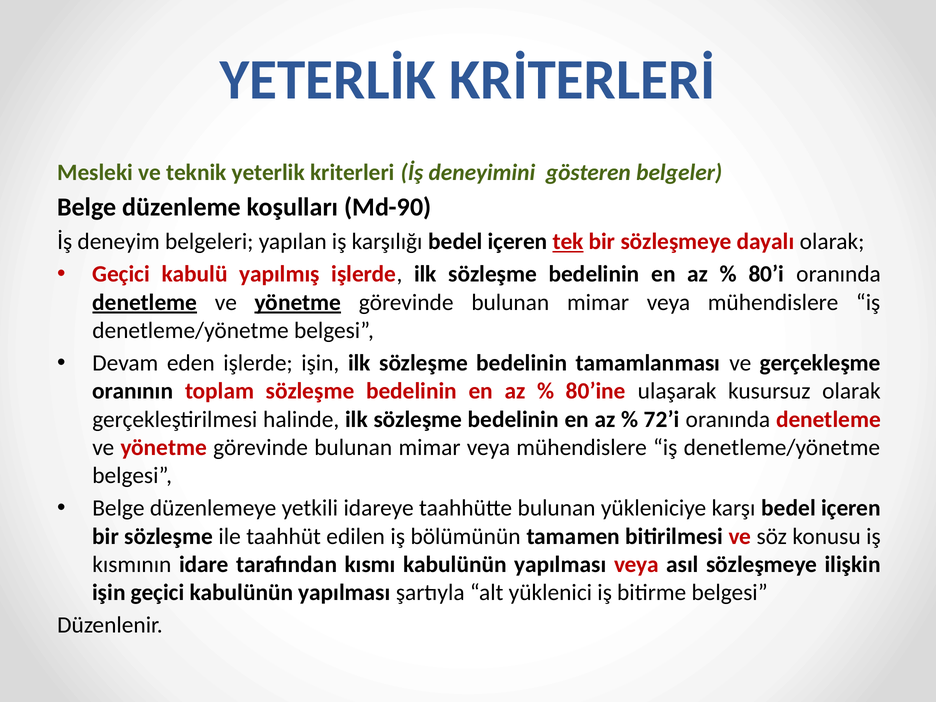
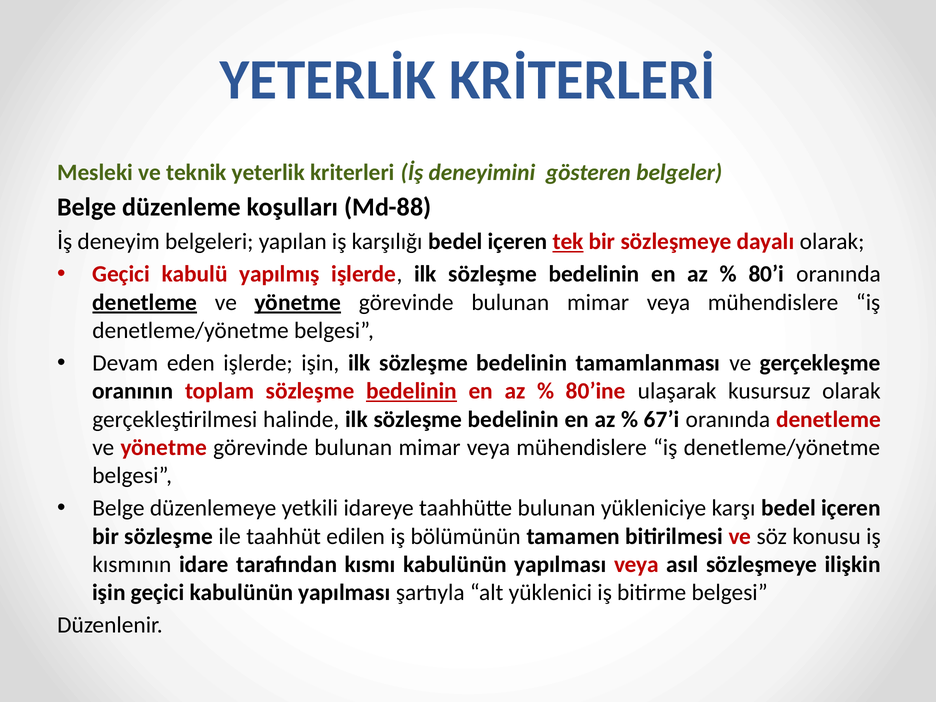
Md-90: Md-90 -> Md-88
bedelinin at (412, 391) underline: none -> present
72’i: 72’i -> 67’i
